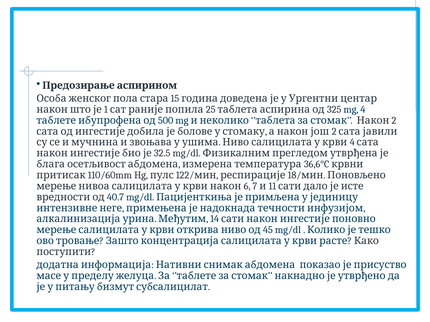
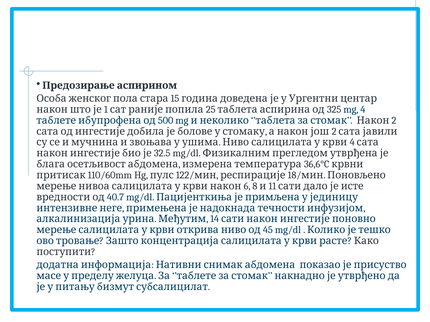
7: 7 -> 8
